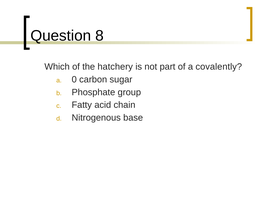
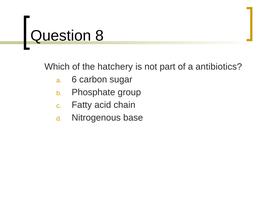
covalently: covalently -> antibiotics
0: 0 -> 6
